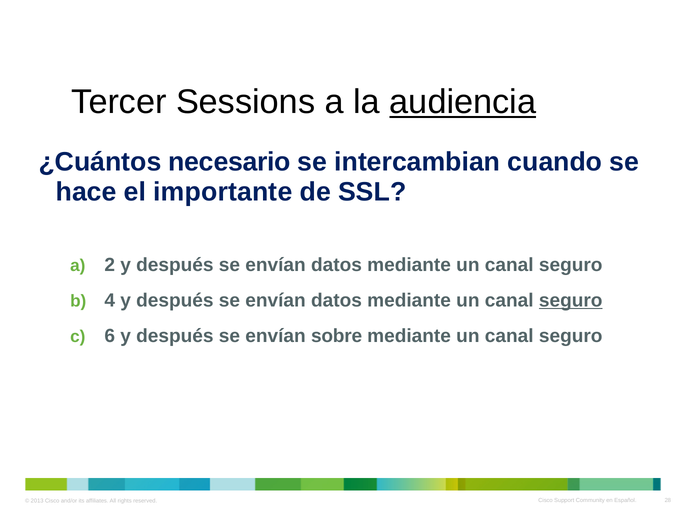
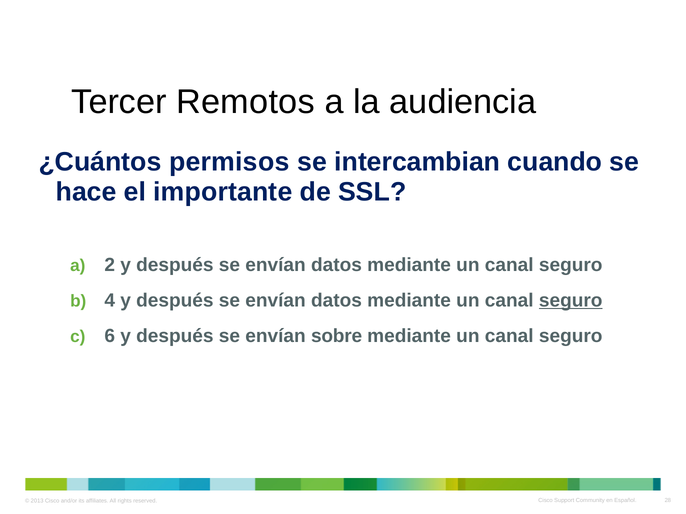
Sessions: Sessions -> Remotos
audiencia underline: present -> none
necesario: necesario -> permisos
